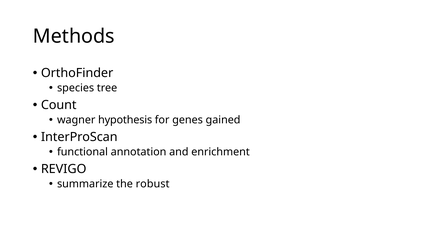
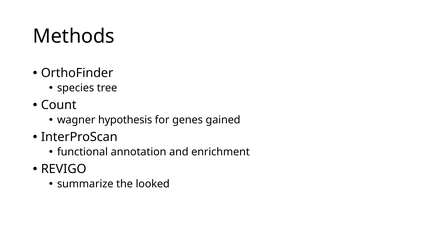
robust: robust -> looked
